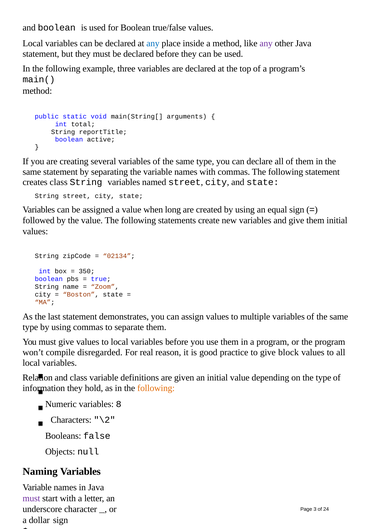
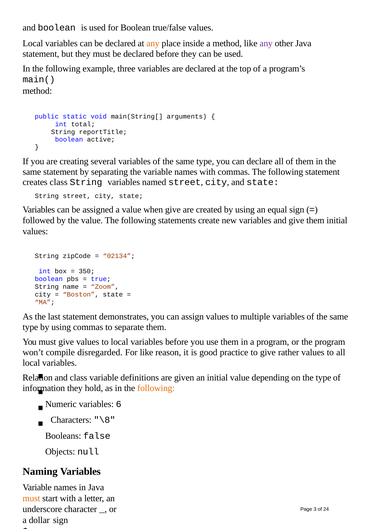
any at (153, 43) colour: blue -> orange
when long: long -> give
For real: real -> like
block: block -> rather
8: 8 -> 6
\2: \2 -> \8
must at (31, 499) colour: purple -> orange
